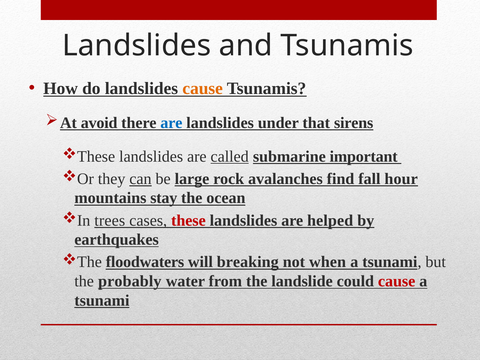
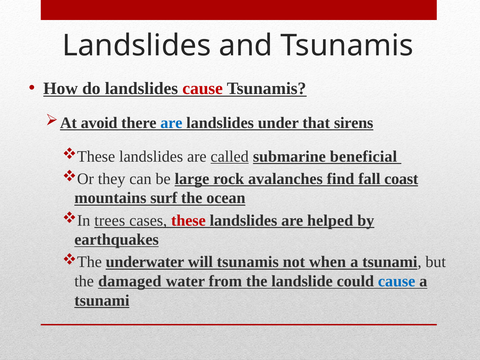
cause at (203, 89) colour: orange -> red
important: important -> beneficial
can underline: present -> none
hour: hour -> coast
stay: stay -> surf
floodwaters: floodwaters -> underwater
will breaking: breaking -> tsunamis
probably: probably -> damaged
cause at (397, 281) colour: red -> blue
